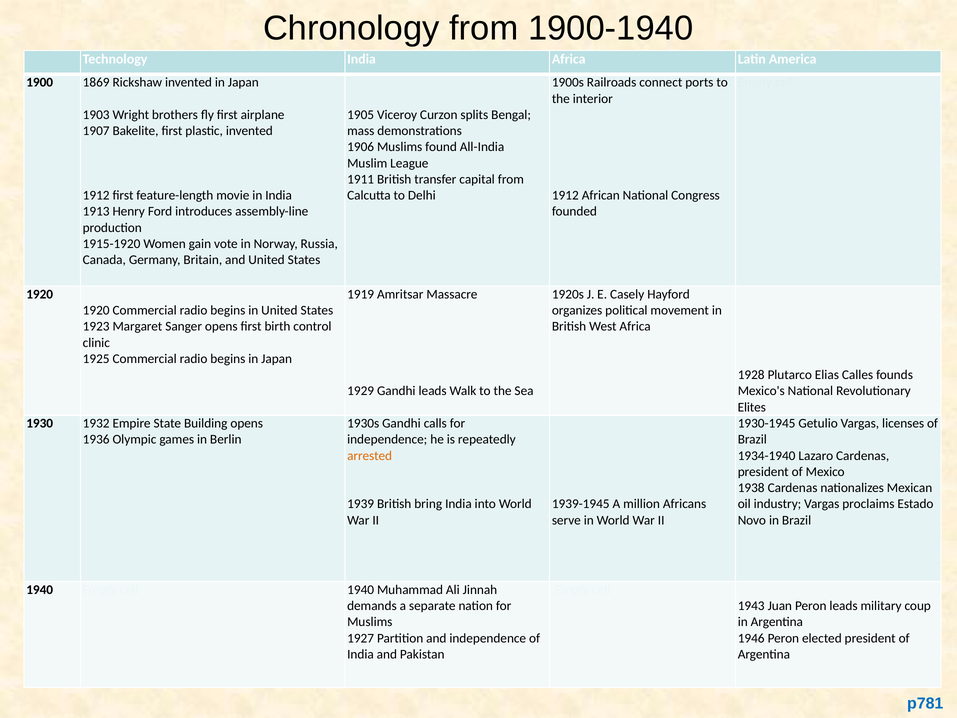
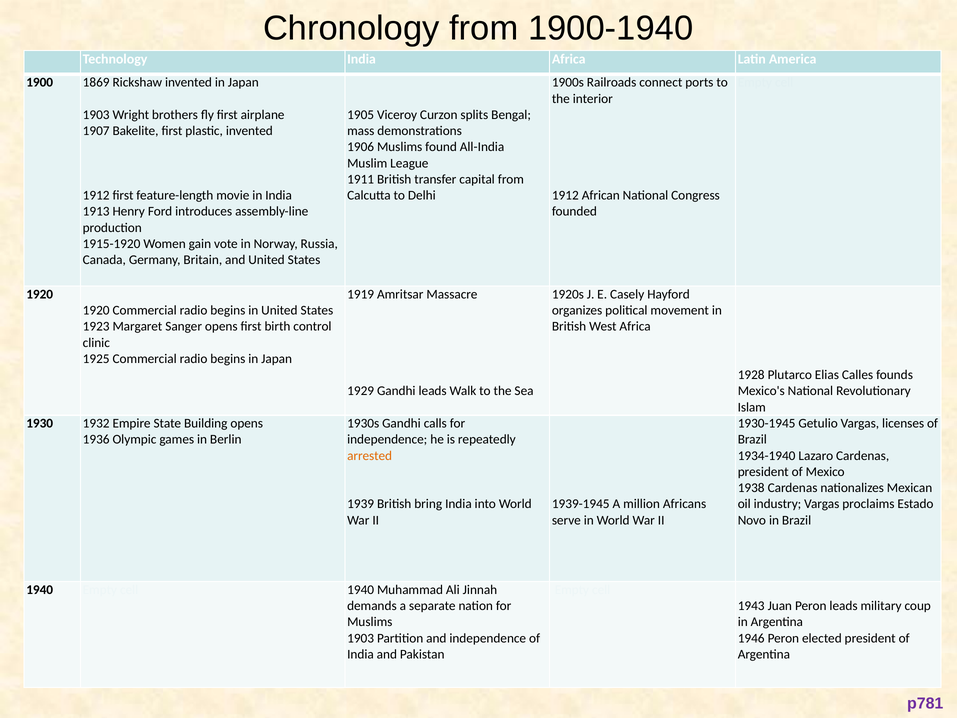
Elites: Elites -> Islam
1927 at (361, 638): 1927 -> 1903
p781 colour: blue -> purple
